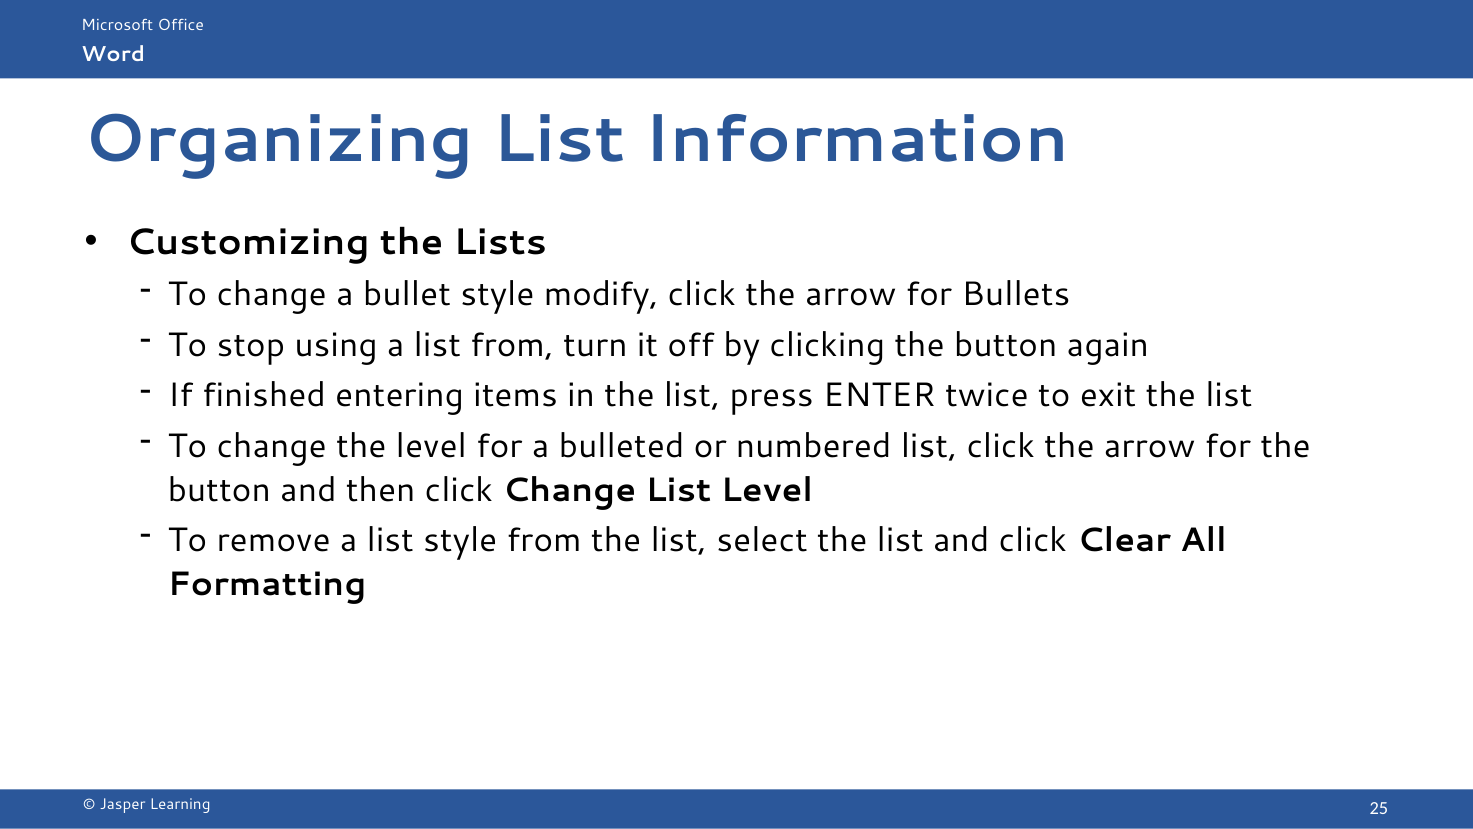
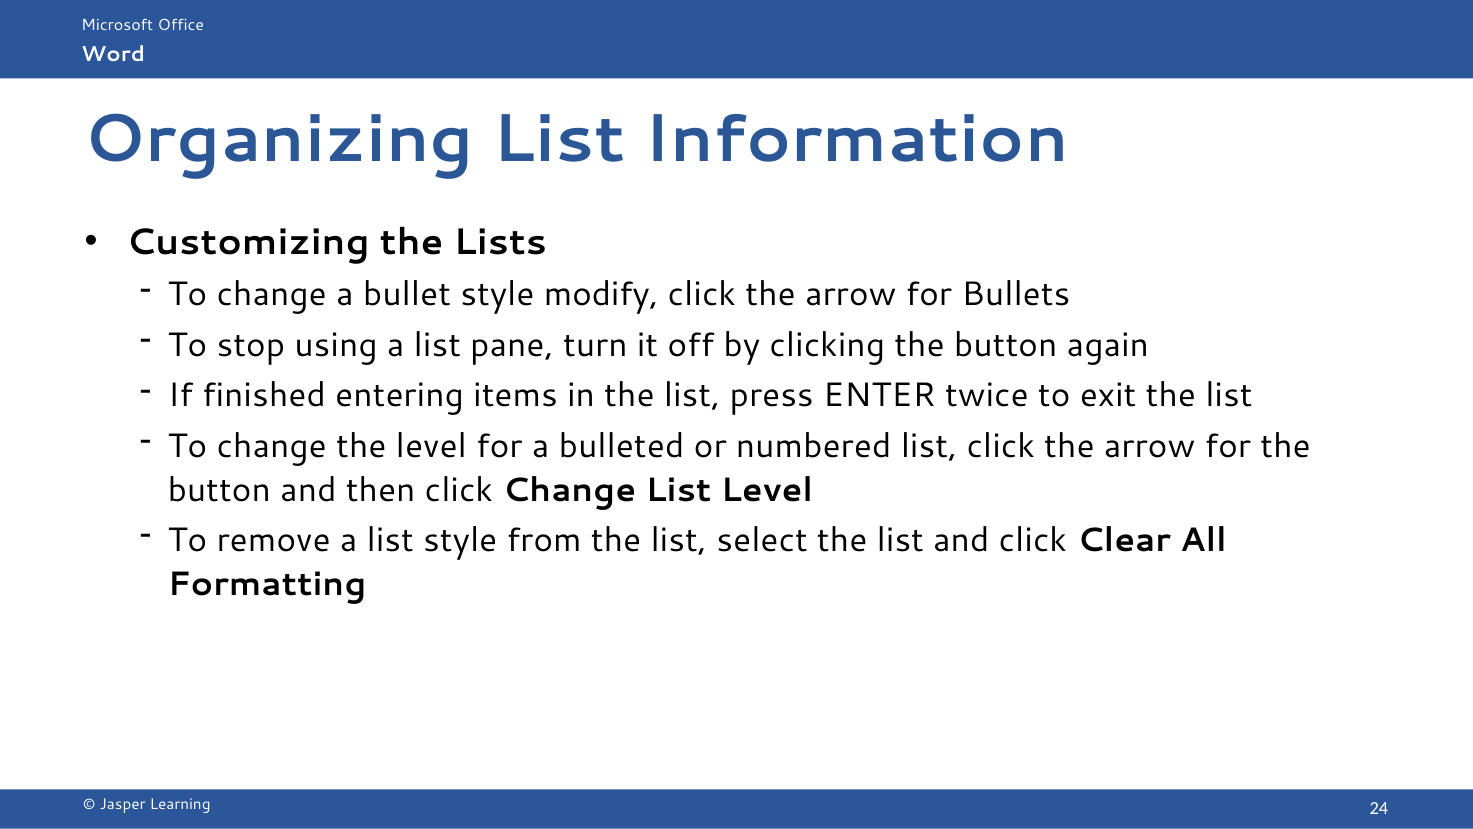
list from: from -> pane
25: 25 -> 24
